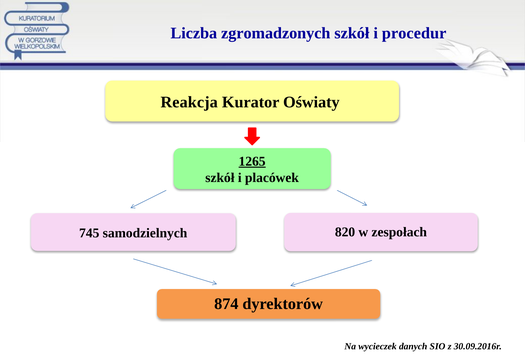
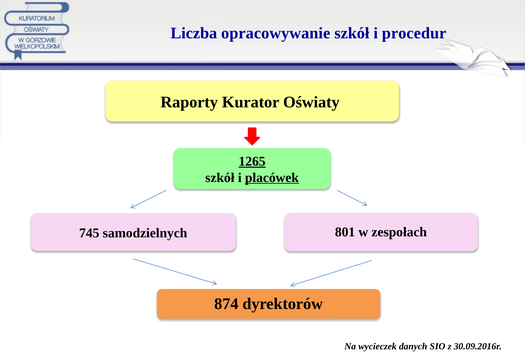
zgromadzonych: zgromadzonych -> opracowywanie
Reakcja: Reakcja -> Raporty
placówek underline: none -> present
820: 820 -> 801
